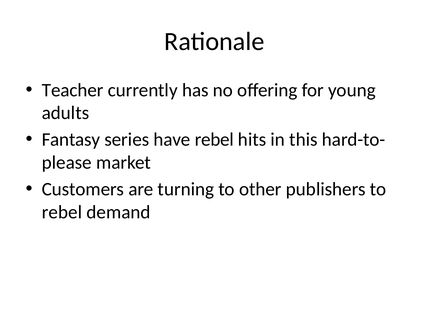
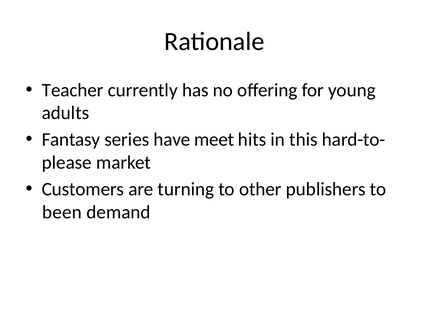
have rebel: rebel -> meet
rebel at (62, 212): rebel -> been
